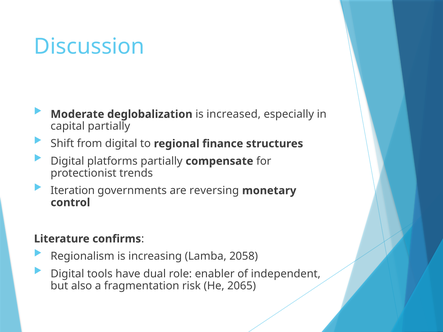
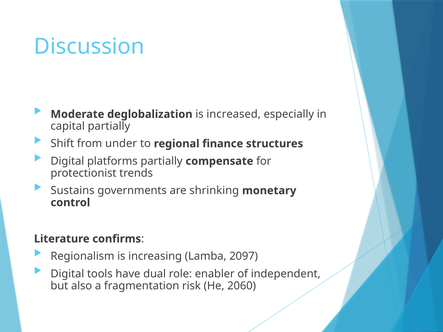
from digital: digital -> under
Iteration: Iteration -> Sustains
reversing: reversing -> shrinking
2058: 2058 -> 2097
2065: 2065 -> 2060
